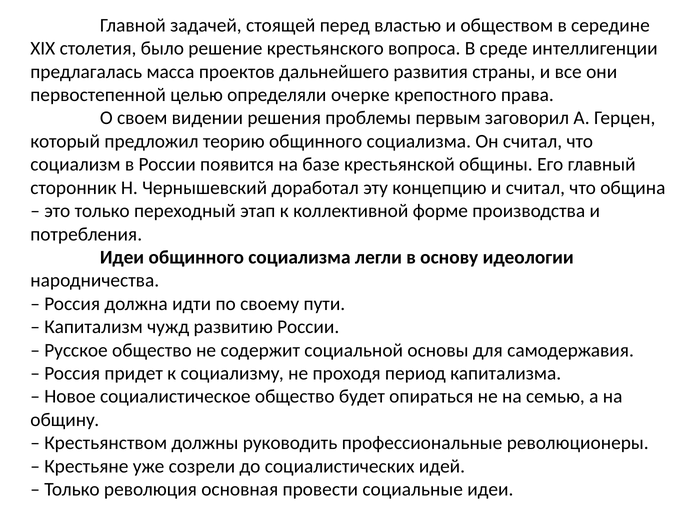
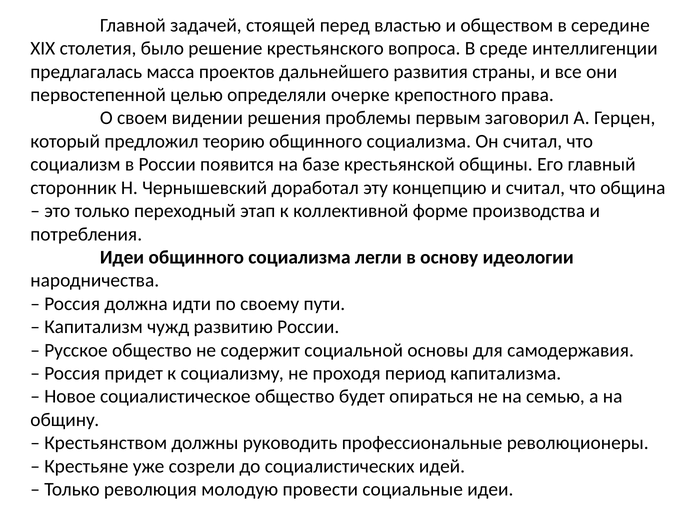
основная: основная -> молодую
